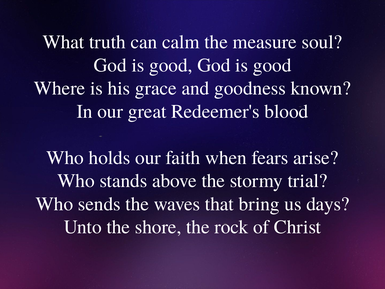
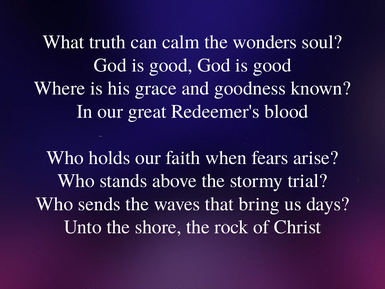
measure: measure -> wonders
